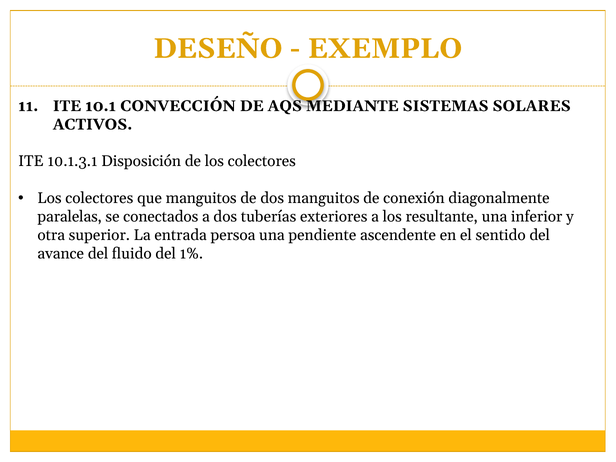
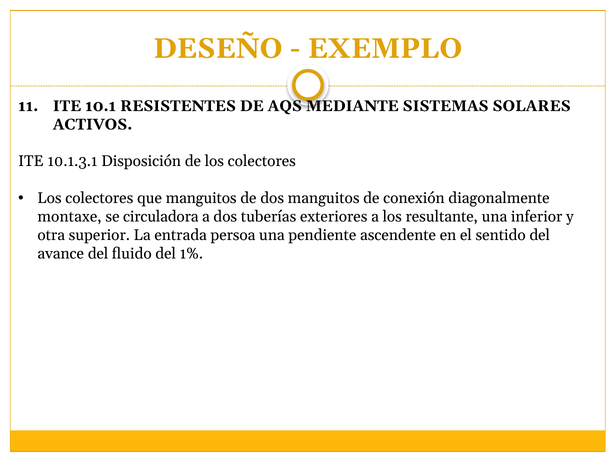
CONVECCIÓN: CONVECCIÓN -> RESISTENTES
paralelas: paralelas -> montaxe
conectados: conectados -> circuladora
